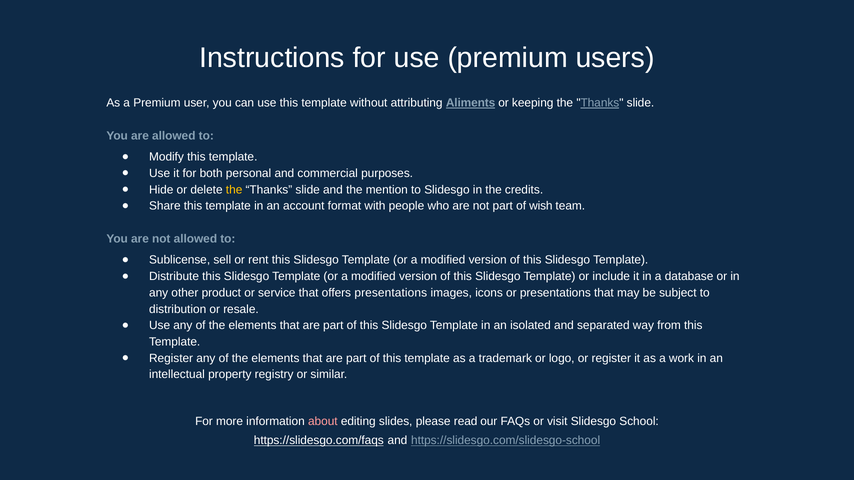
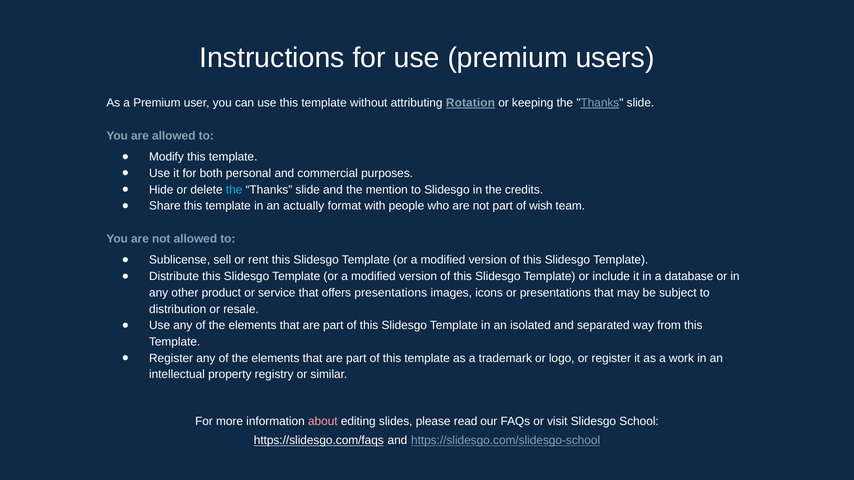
Aliments: Aliments -> Rotation
the at (234, 190) colour: yellow -> light blue
account: account -> actually
